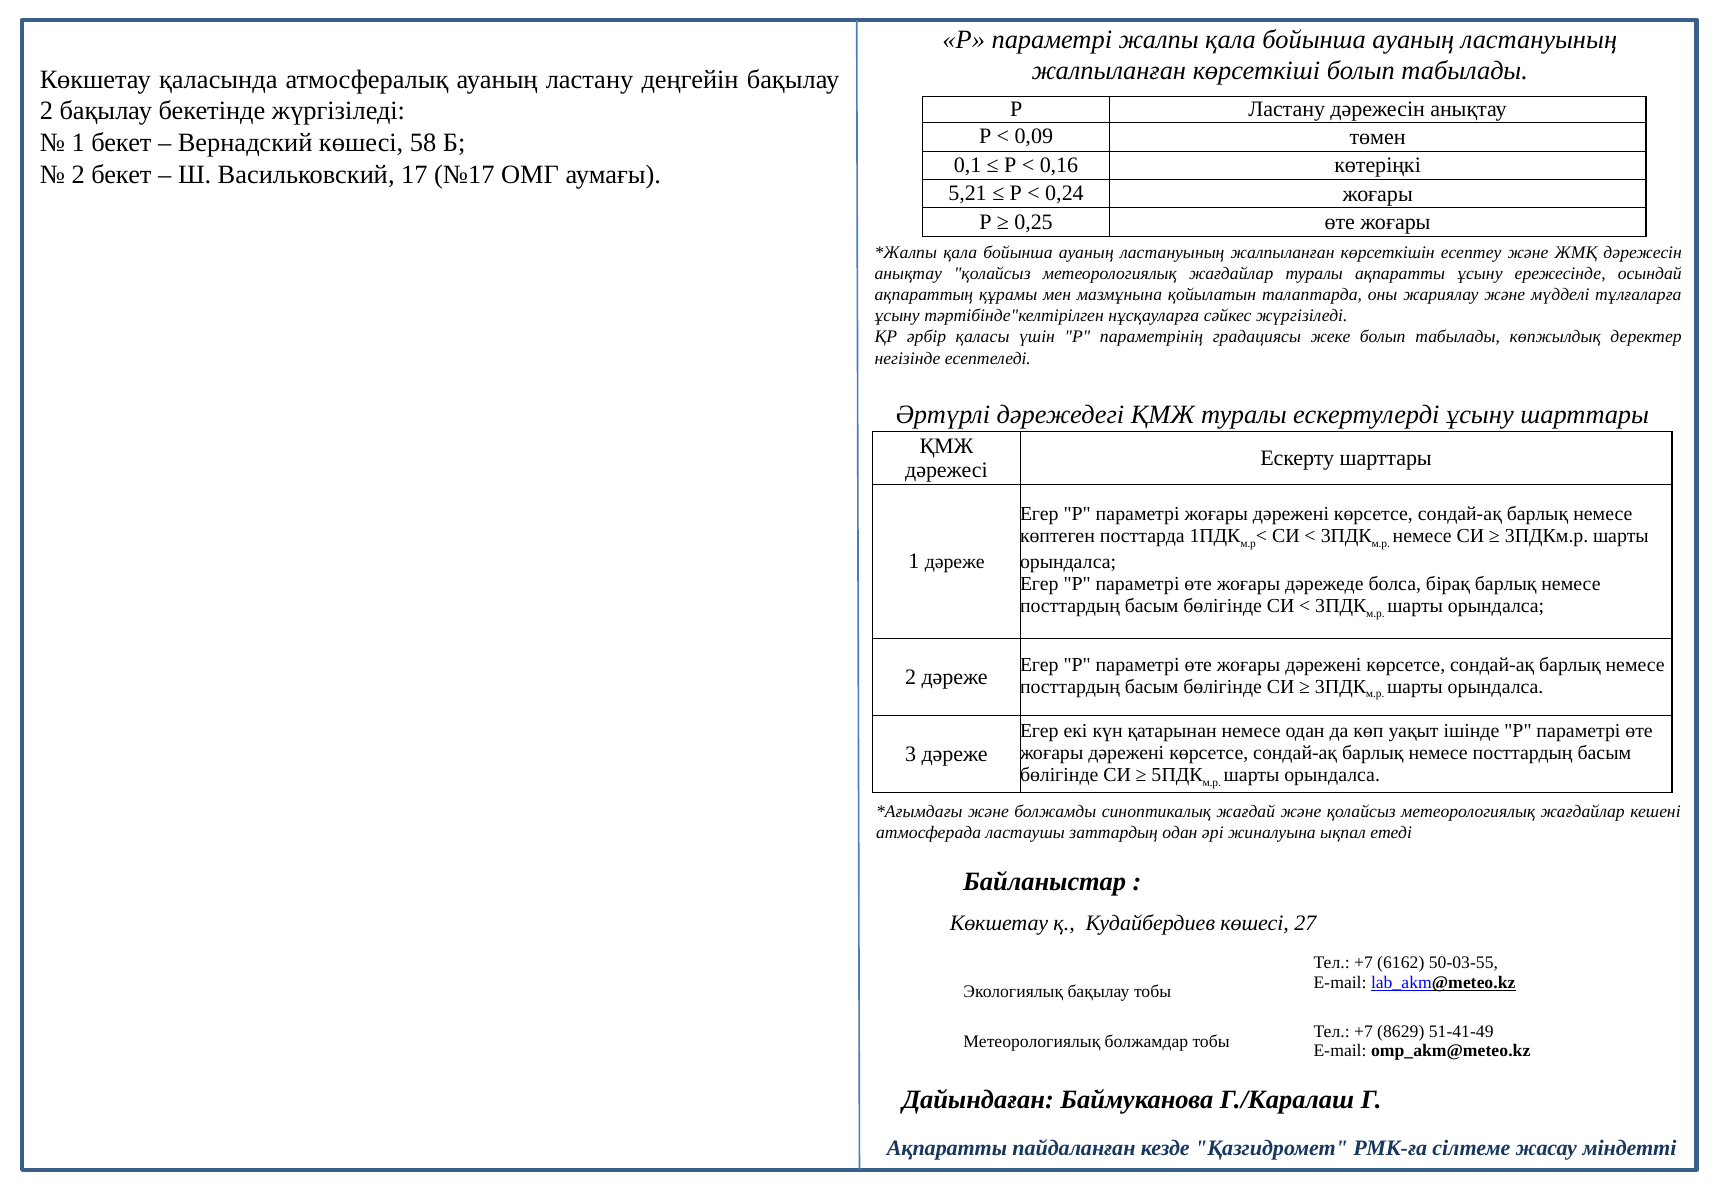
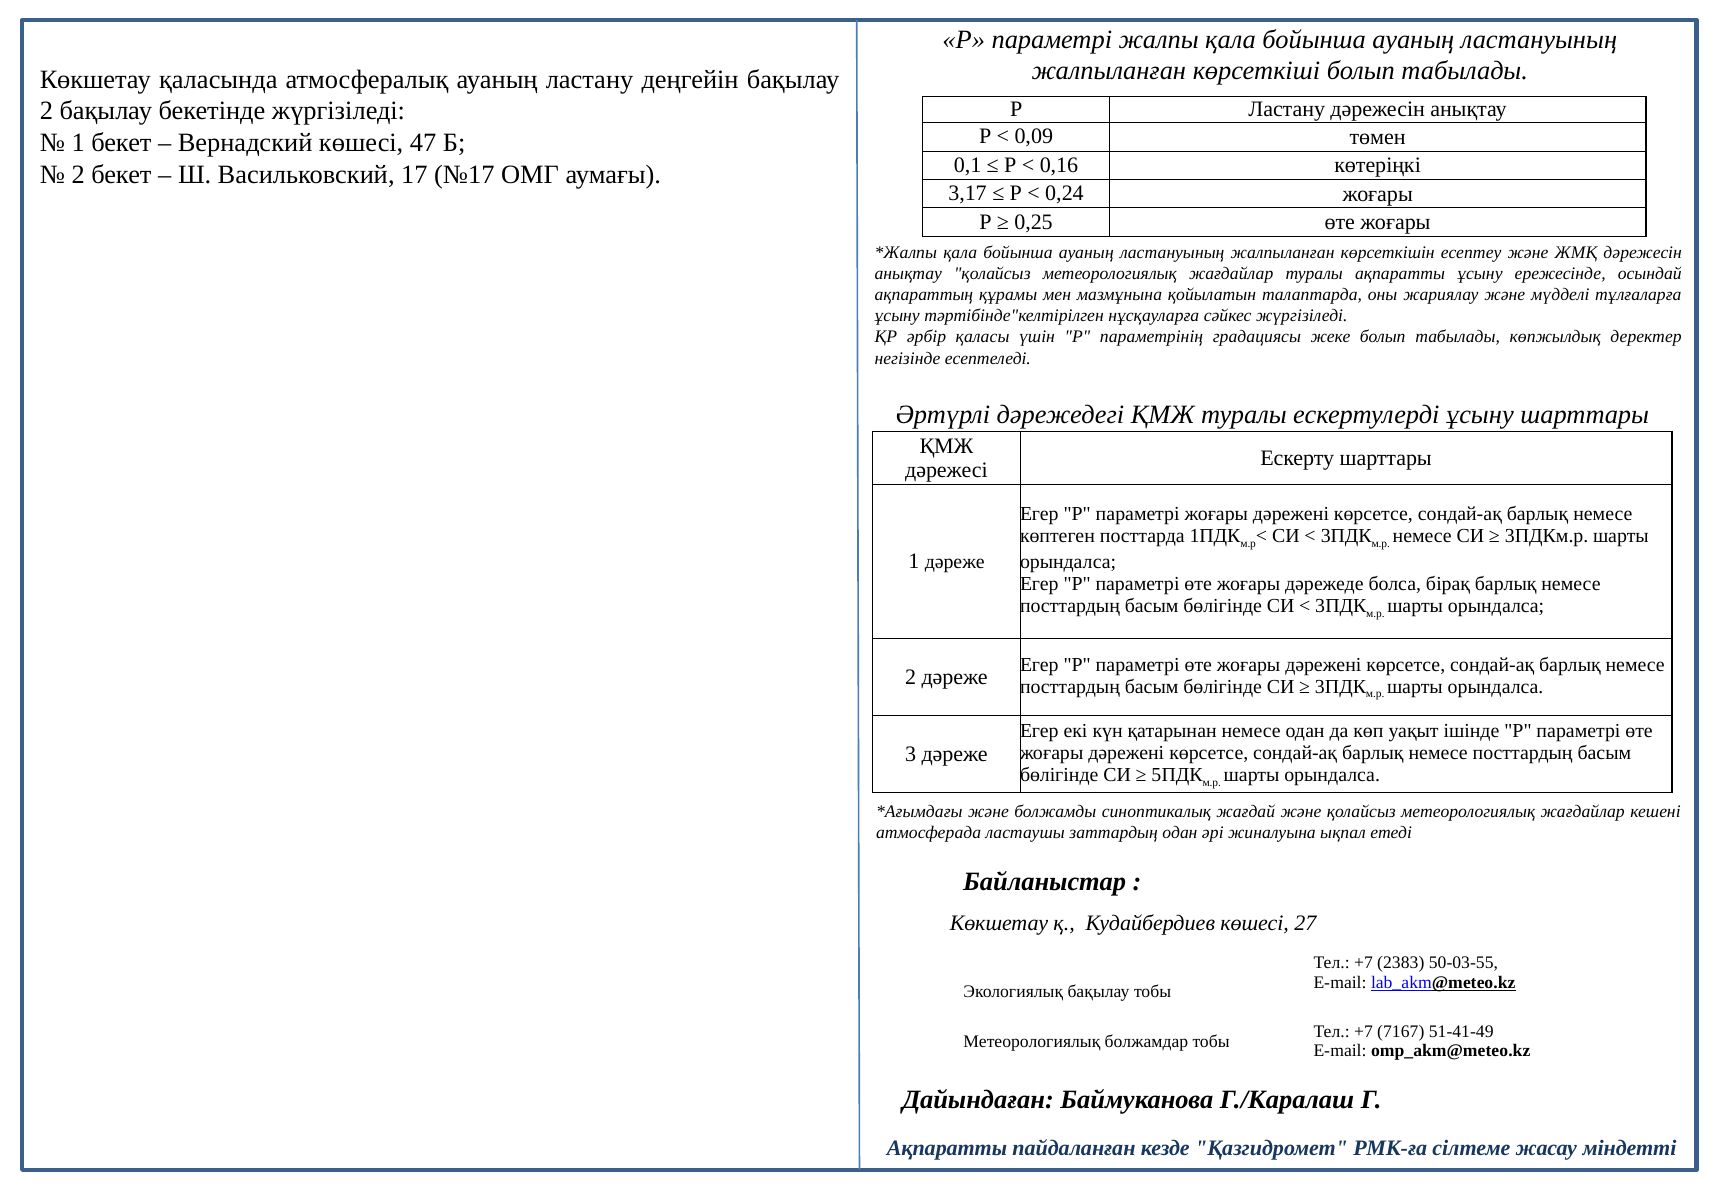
58: 58 -> 47
5,21: 5,21 -> 3,17
6162: 6162 -> 2383
8629: 8629 -> 7167
